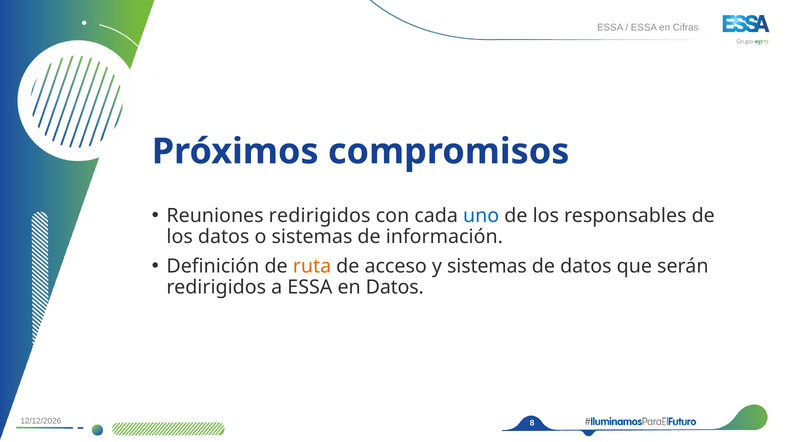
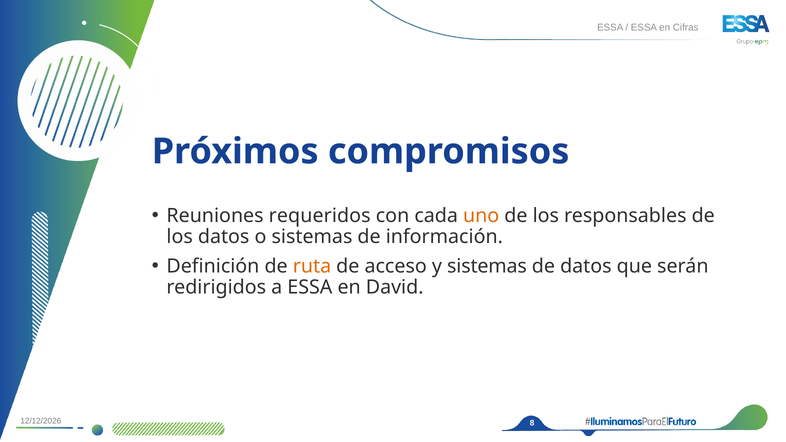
Reuniones redirigidos: redirigidos -> requeridos
uno colour: blue -> orange
en Datos: Datos -> David
